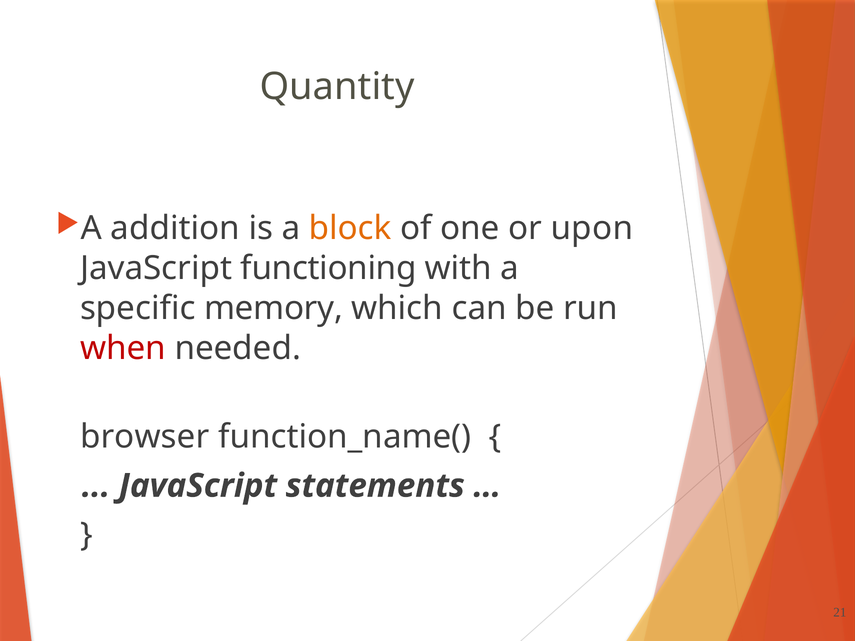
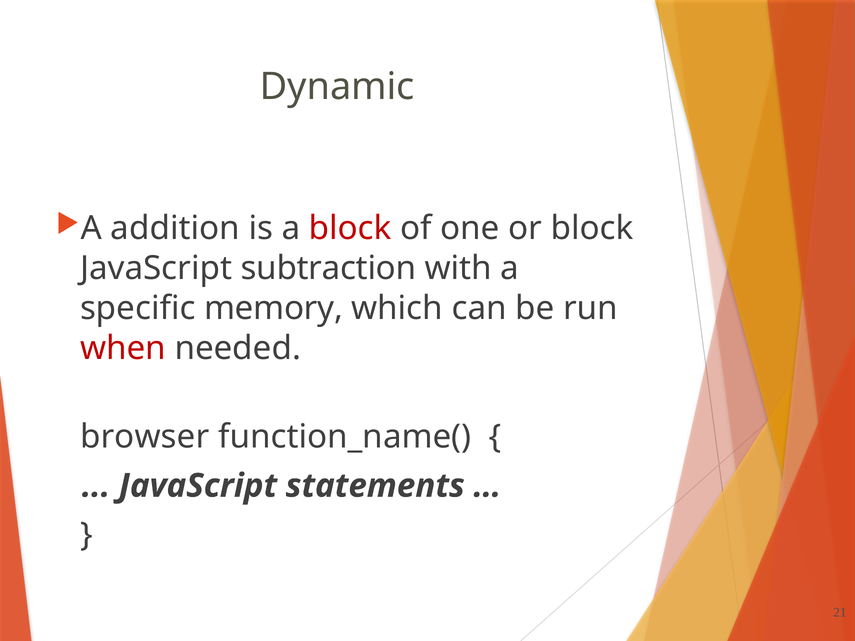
Quantity: Quantity -> Dynamic
block at (350, 229) colour: orange -> red
or upon: upon -> block
functioning: functioning -> subtraction
